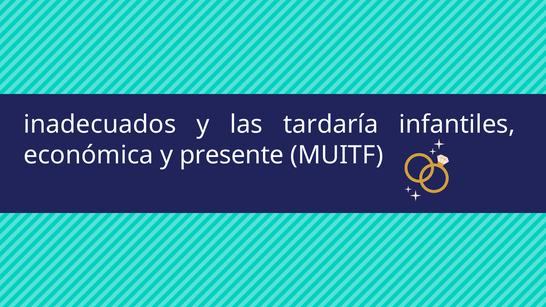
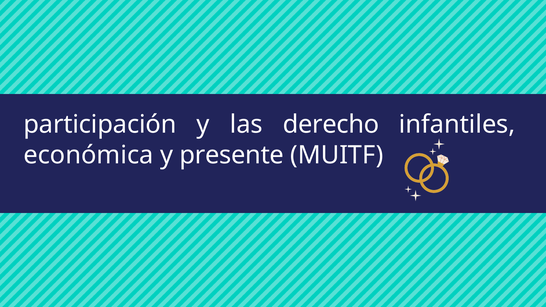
inadecuados: inadecuados -> participación
tardaría: tardaría -> derecho
